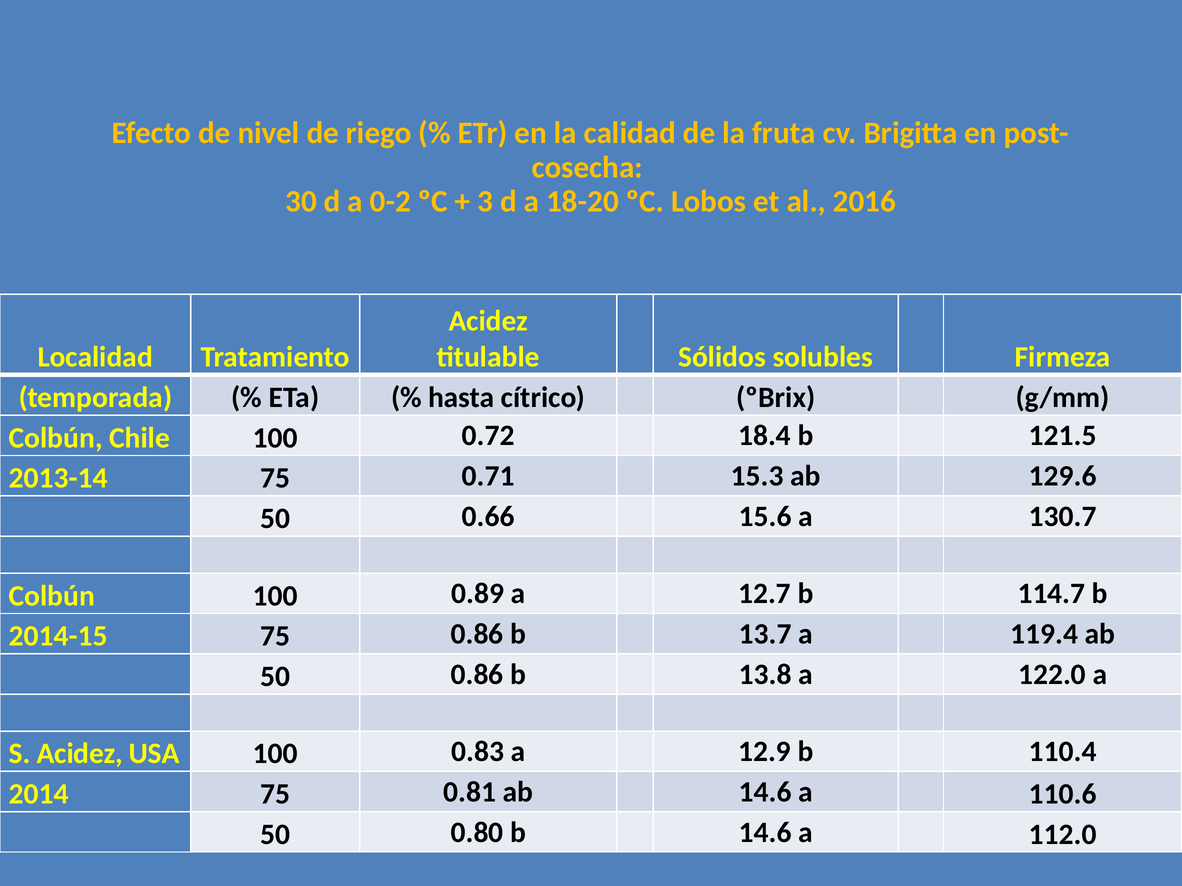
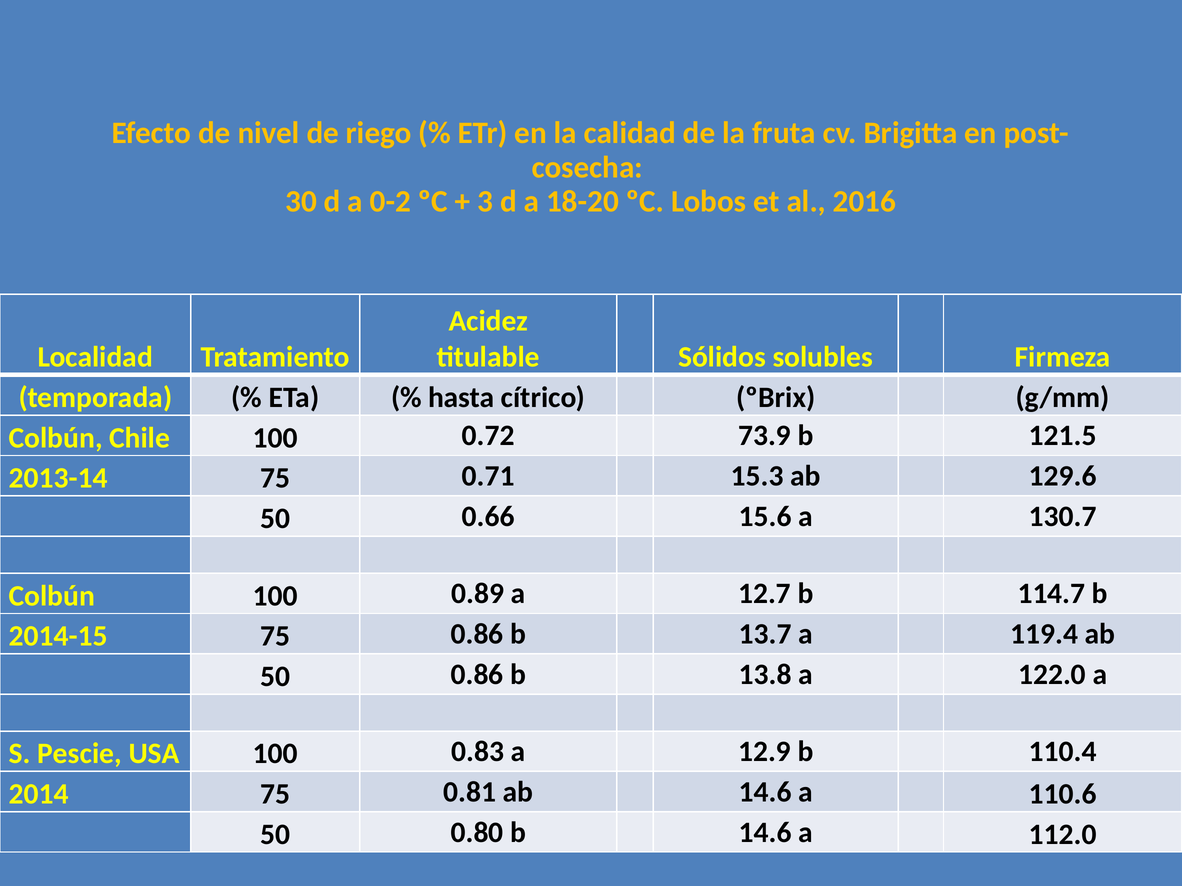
18.4: 18.4 -> 73.9
S Acidez: Acidez -> Pescie
